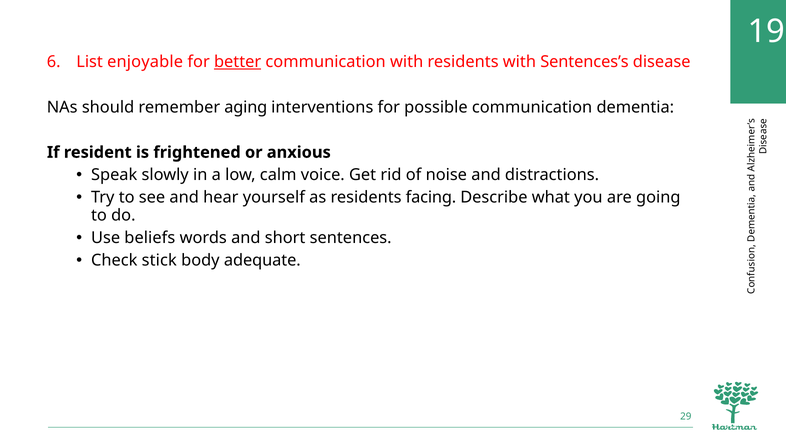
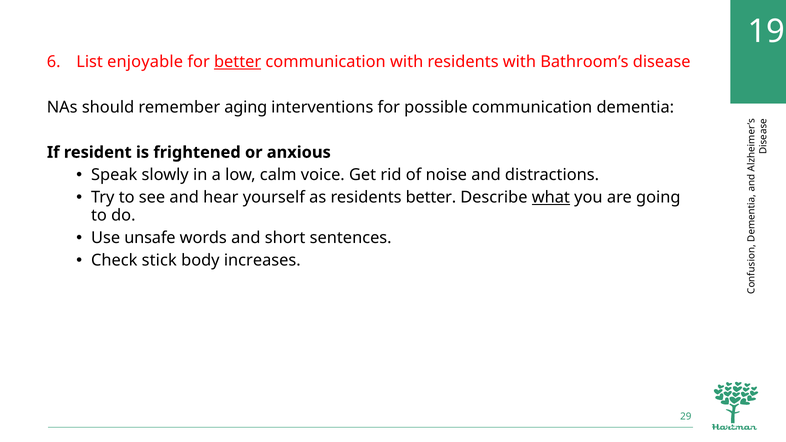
Sentences’s: Sentences’s -> Bathroom’s
residents facing: facing -> better
what underline: none -> present
beliefs: beliefs -> unsafe
adequate: adequate -> increases
